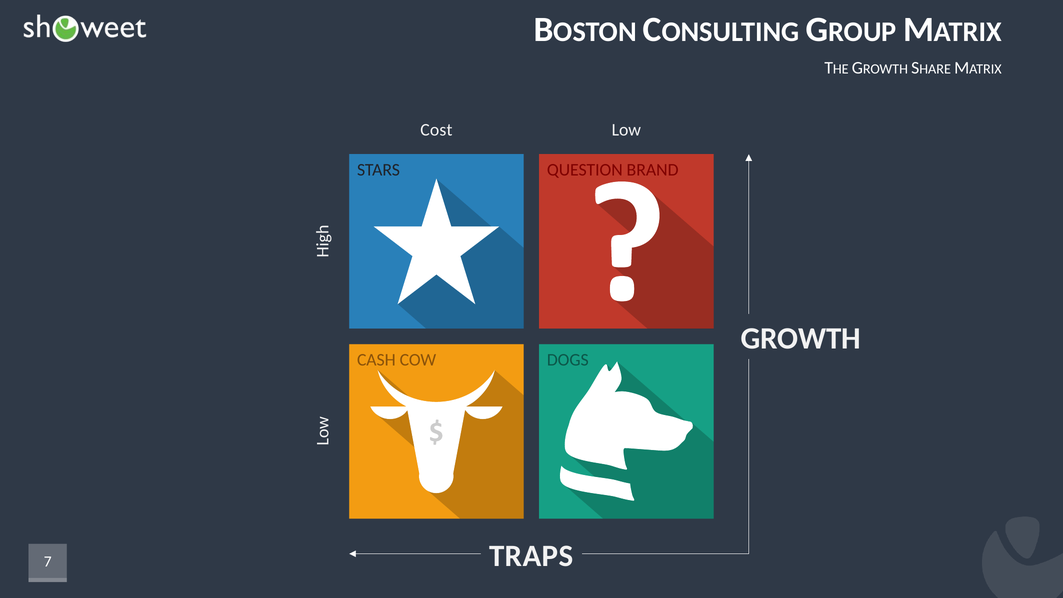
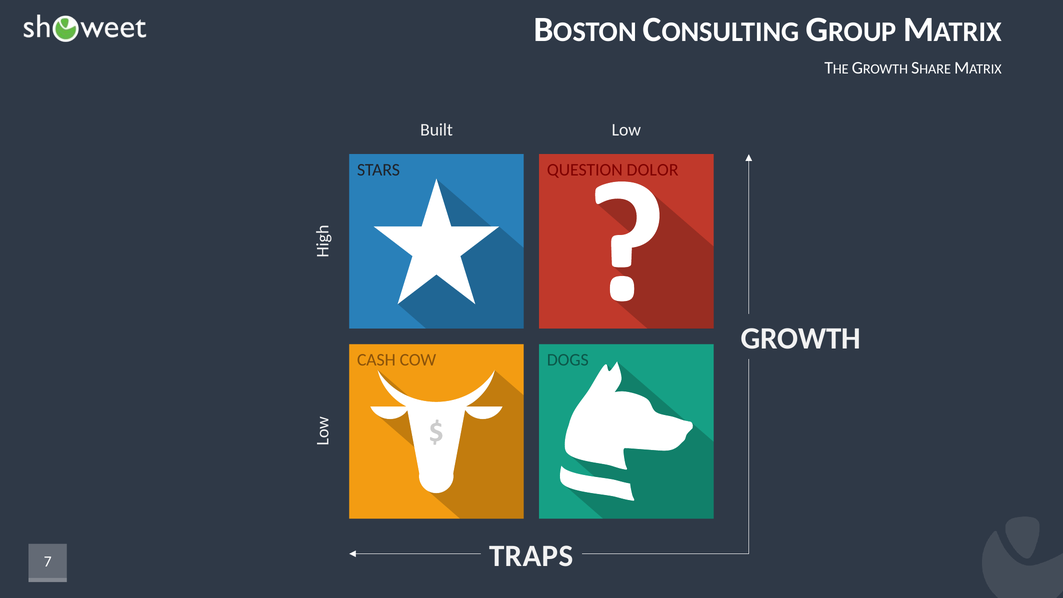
Cost: Cost -> Built
BRAND: BRAND -> DOLOR
